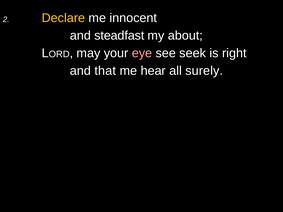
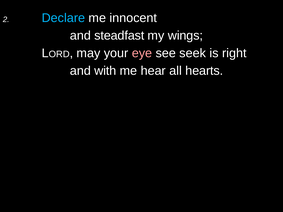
Declare colour: yellow -> light blue
about: about -> wings
that: that -> with
surely: surely -> hearts
